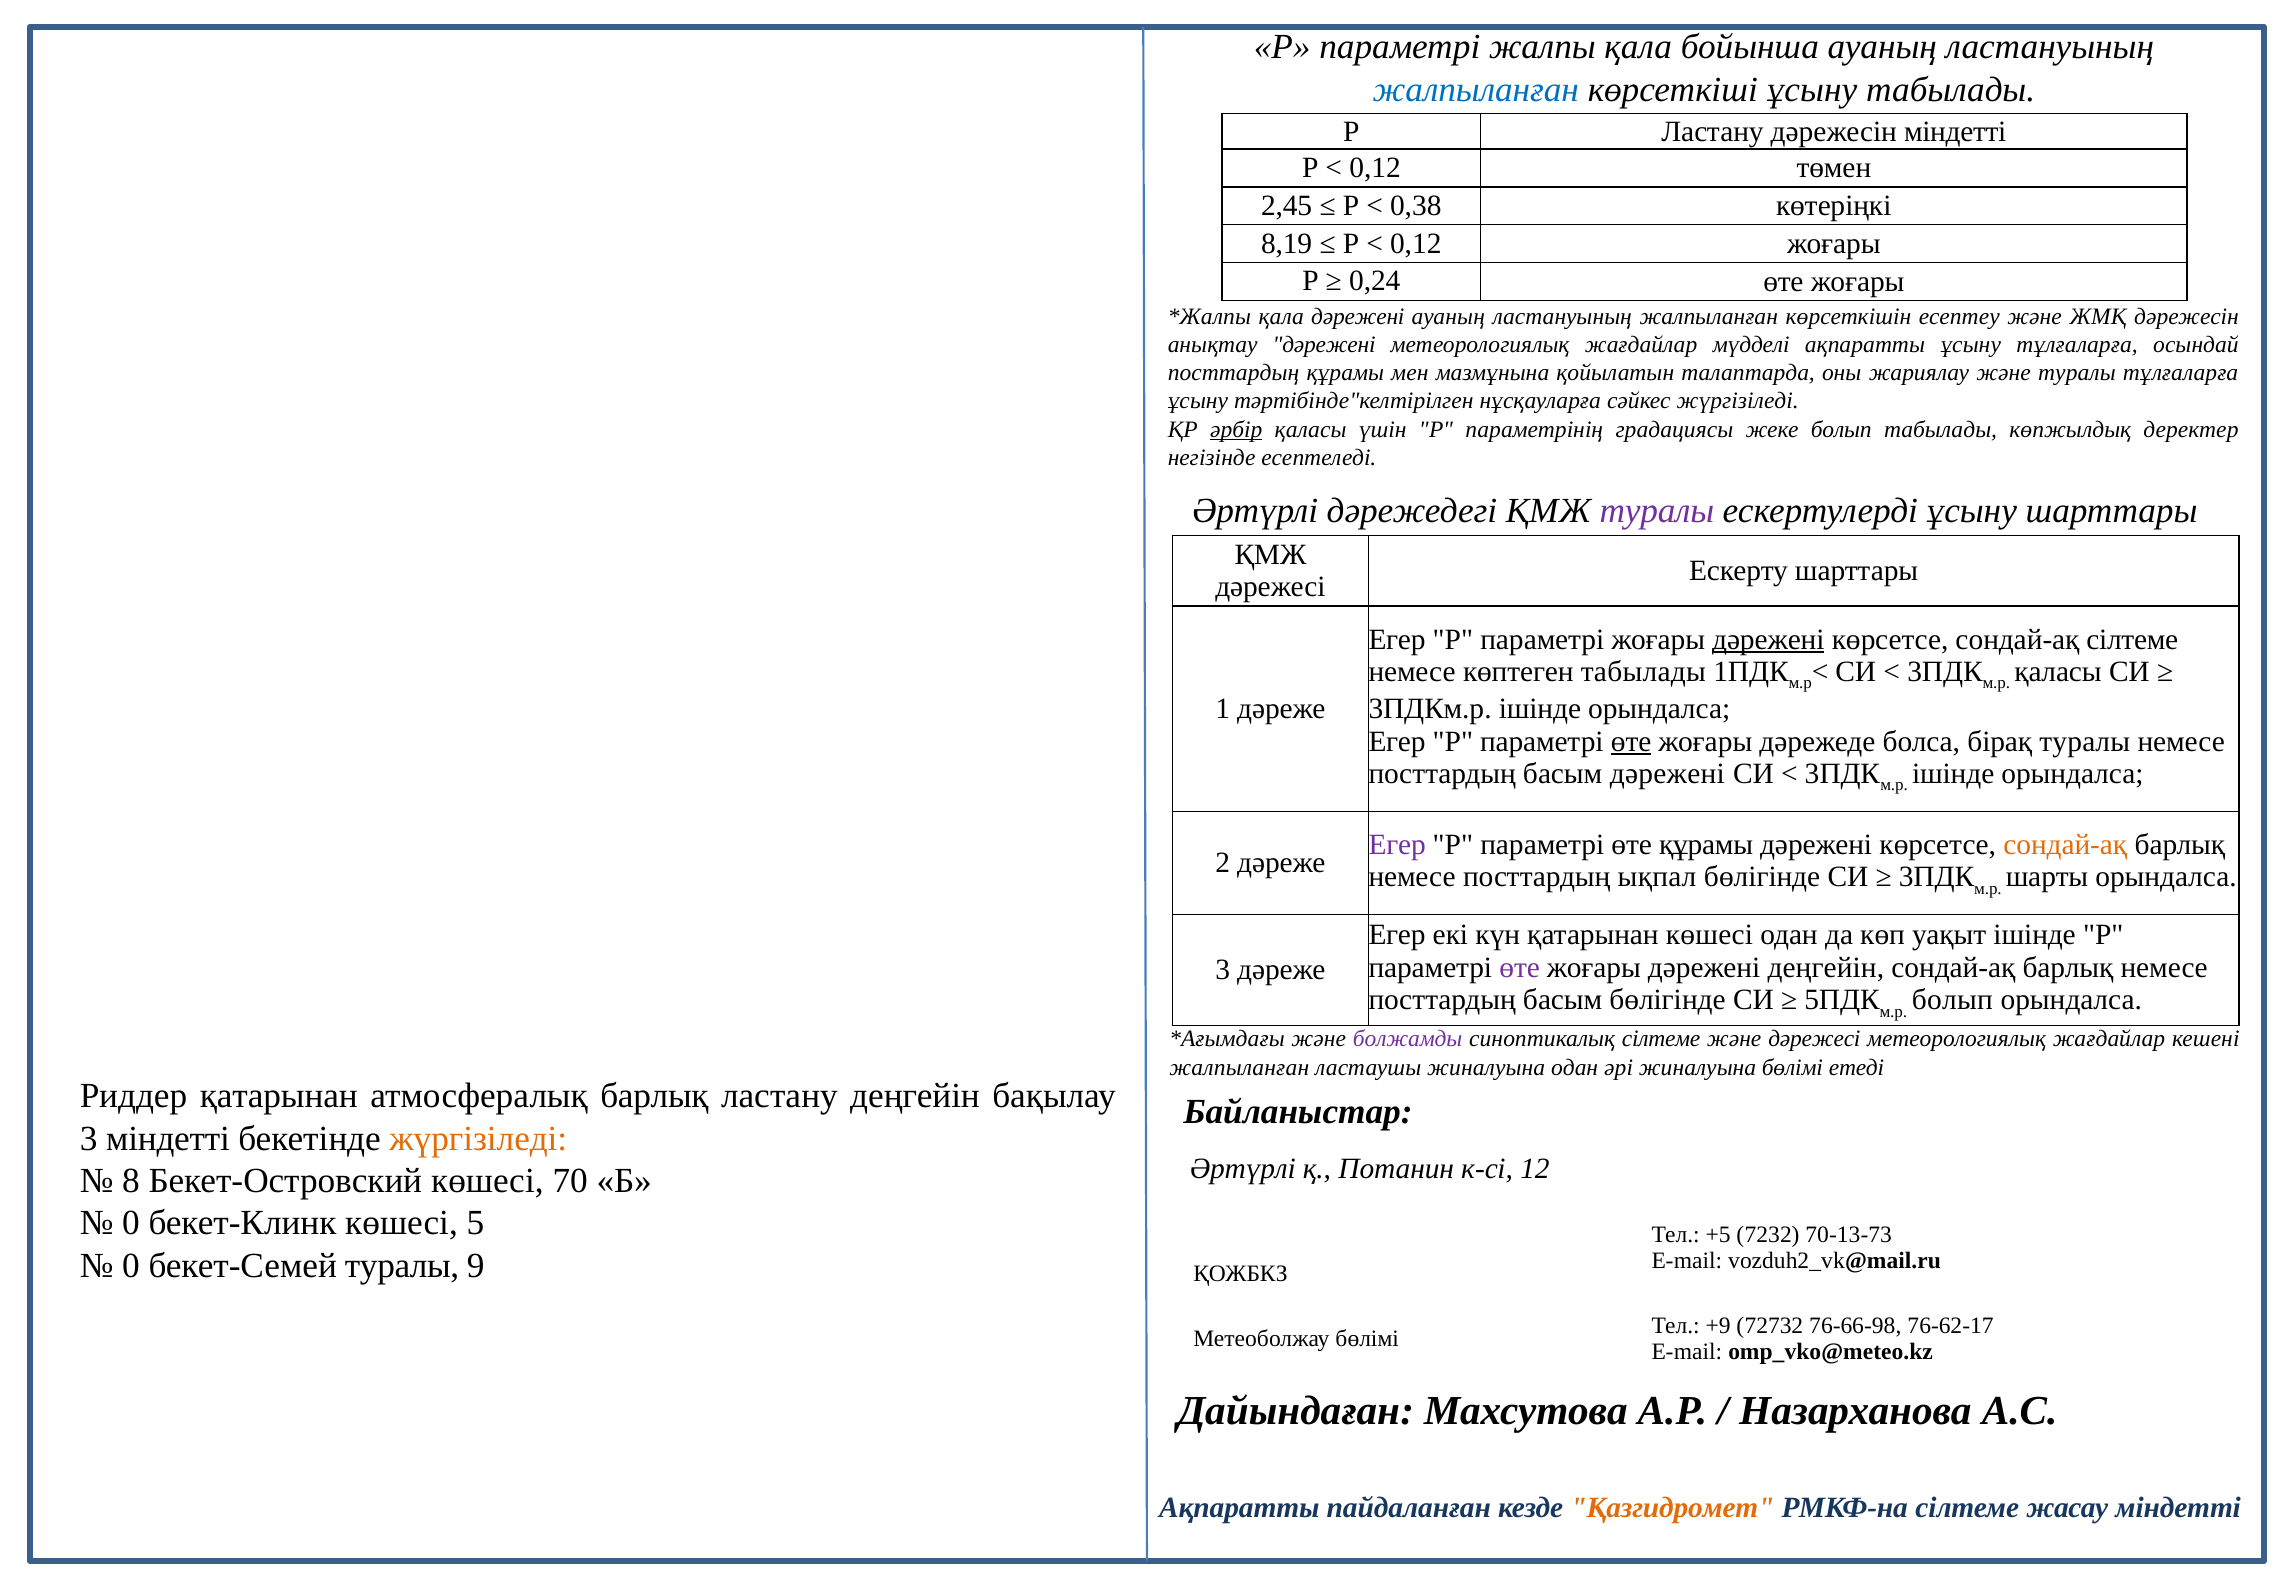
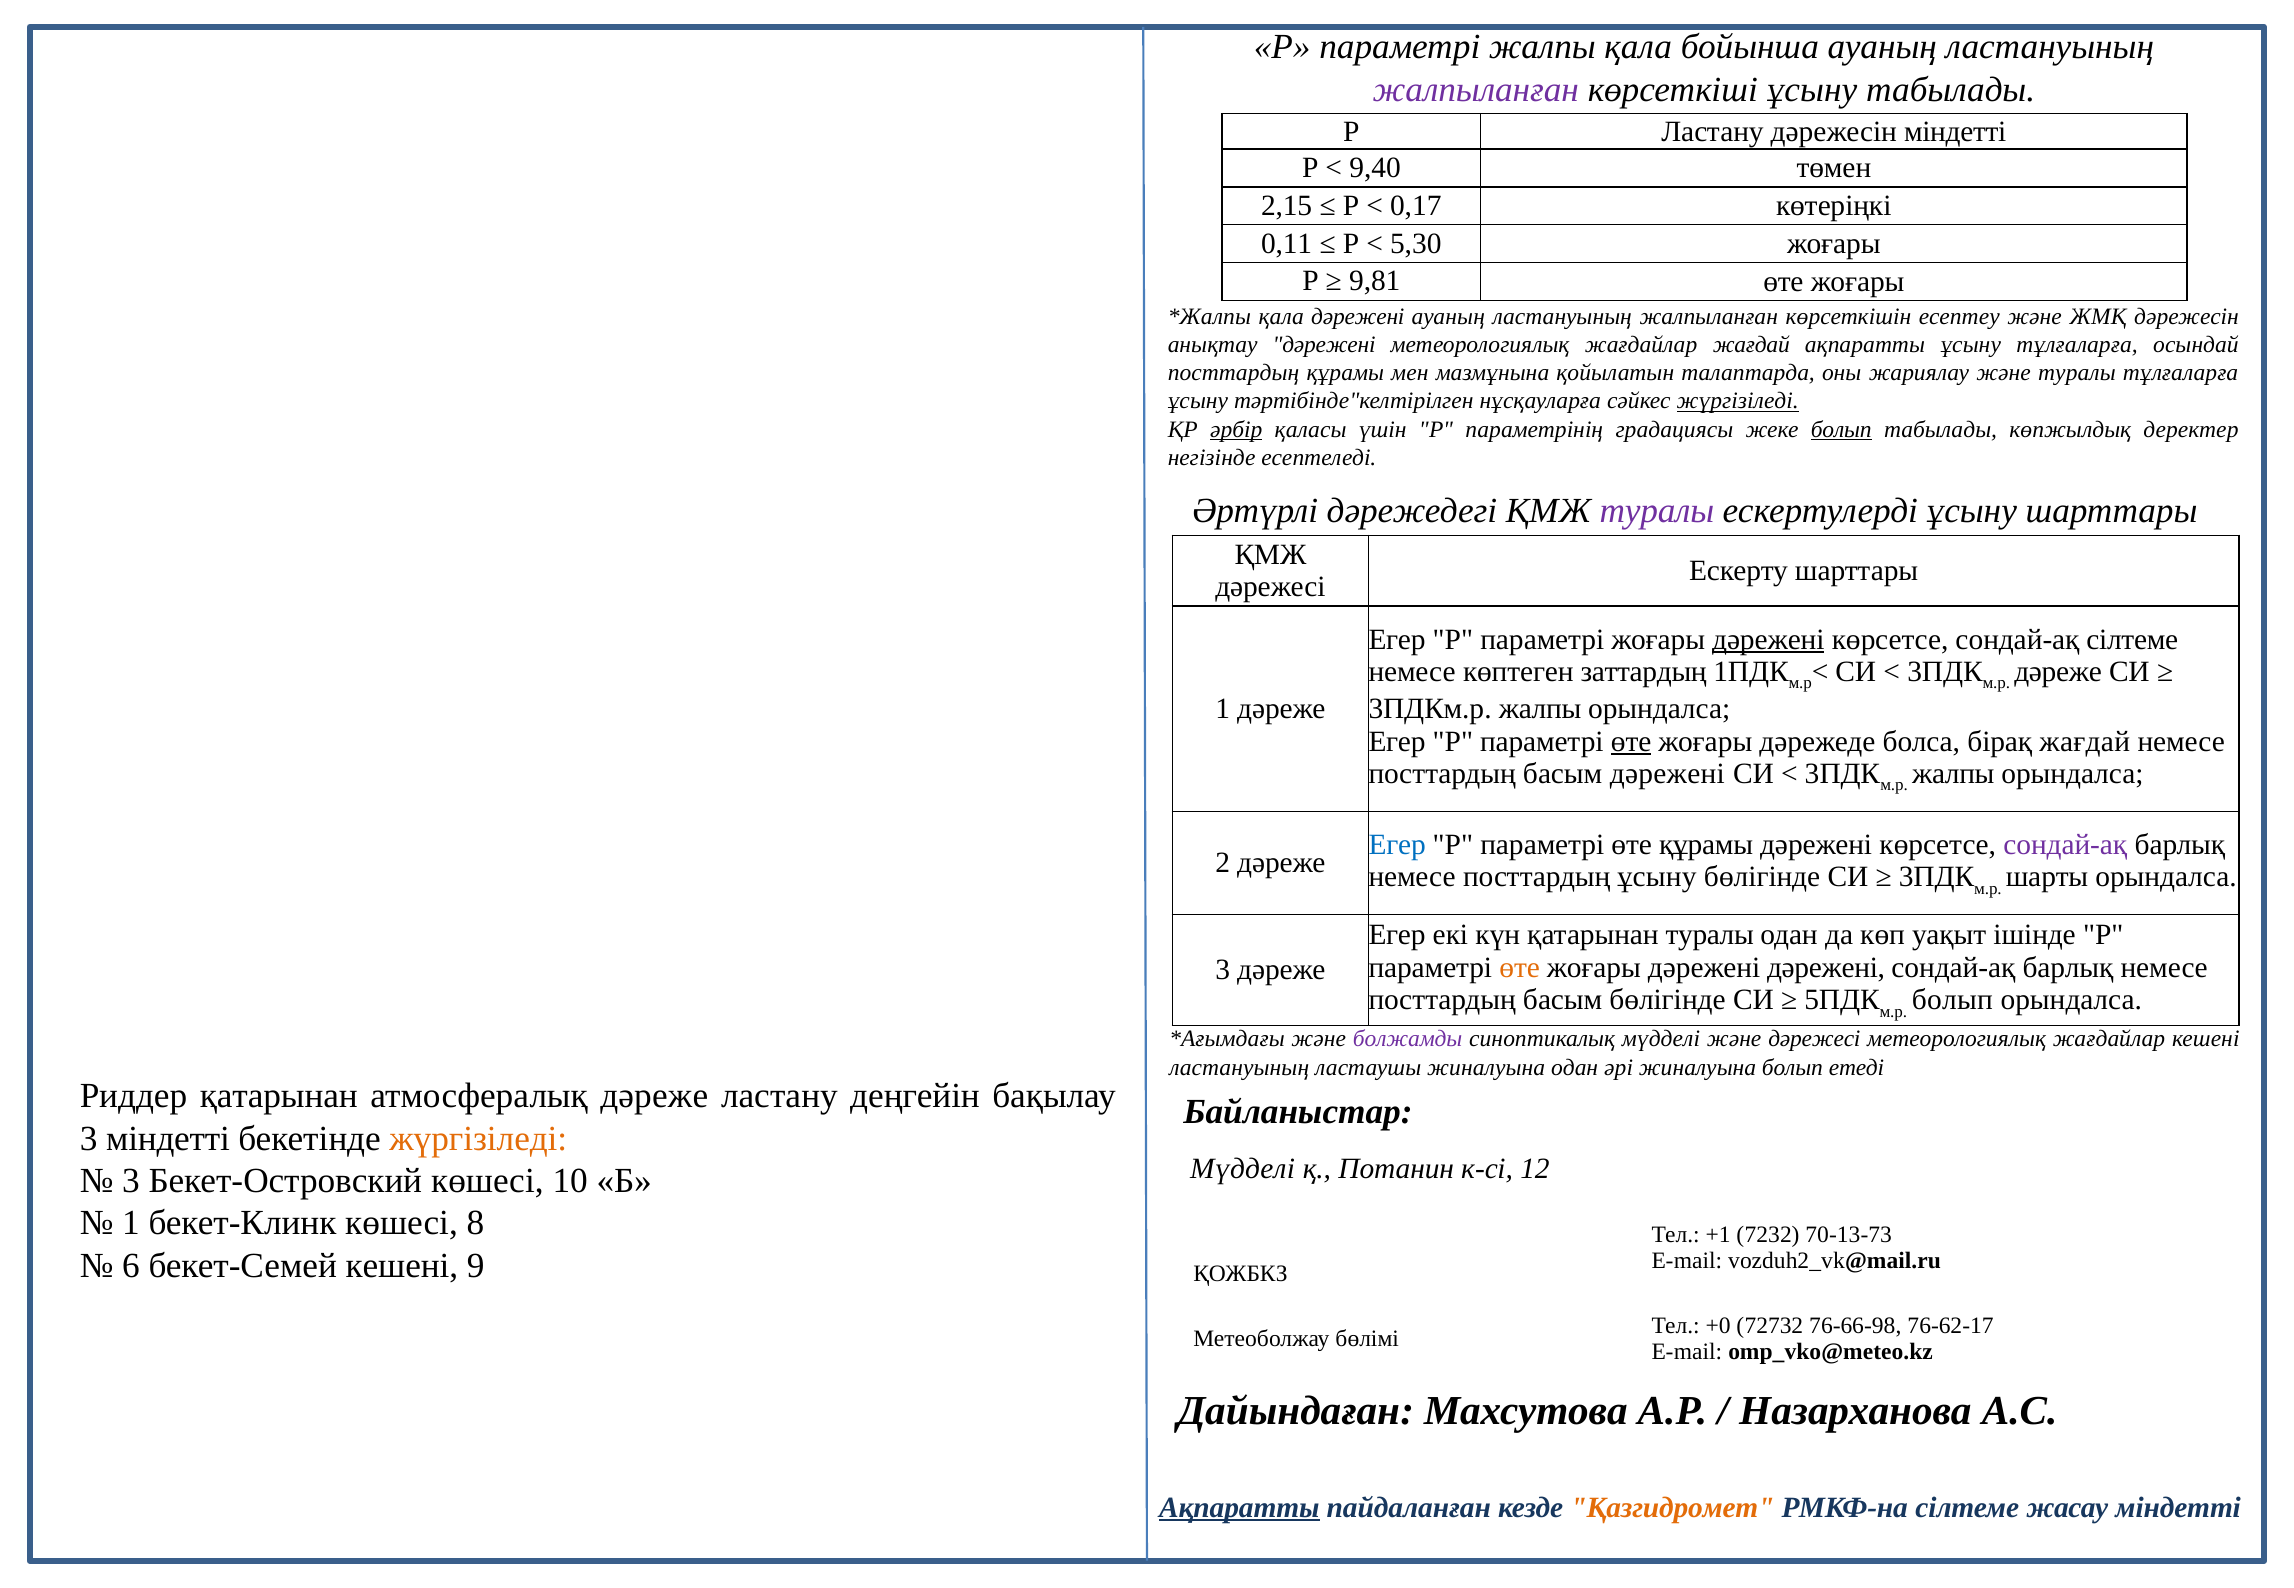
жалпыланған at (1476, 90) colour: blue -> purple
0,12 at (1375, 168): 0,12 -> 9,40
2,45: 2,45 -> 2,15
0,38: 0,38 -> 0,17
8,19: 8,19 -> 0,11
0,12 at (1416, 243): 0,12 -> 5,30
0,24: 0,24 -> 9,81
жағдайлар мүдделі: мүдделі -> жағдай
жүргізіледі at (1738, 401) underline: none -> present
болып at (1841, 429) underline: none -> present
көптеген табылады: табылады -> заттардың
қаласы at (2058, 672): қаласы -> дәреже
3ПДКм.р ішінде: ішінде -> жалпы
бірақ туралы: туралы -> жағдай
ішінде at (1953, 774): ішінде -> жалпы
Егер at (1397, 845) colour: purple -> blue
сондай-ақ at (2065, 845) colour: orange -> purple
посттардың ықпал: ықпал -> ұсыну
қатарынан көшесі: көшесі -> туралы
өте at (1520, 968) colour: purple -> orange
дәрежені деңгейін: деңгейін -> дәрежені
синоптикалық сілтеме: сілтеме -> мүдделі
жалпыланған at (1239, 1067): жалпыланған -> ластануының
жиналуына бөлімі: бөлімі -> болып
атмосфералық барлық: барлық -> дәреже
Әртүрлі at (1243, 1169): Әртүрлі -> Мүдделі
8 at (131, 1181): 8 -> 3
70: 70 -> 10
0 at (131, 1223): 0 -> 1
5: 5 -> 8
+5: +5 -> +1
0 at (131, 1266): 0 -> 6
бекет-Семей туралы: туралы -> кешені
+9: +9 -> +0
Ақпаратты at (1239, 1507) underline: none -> present
